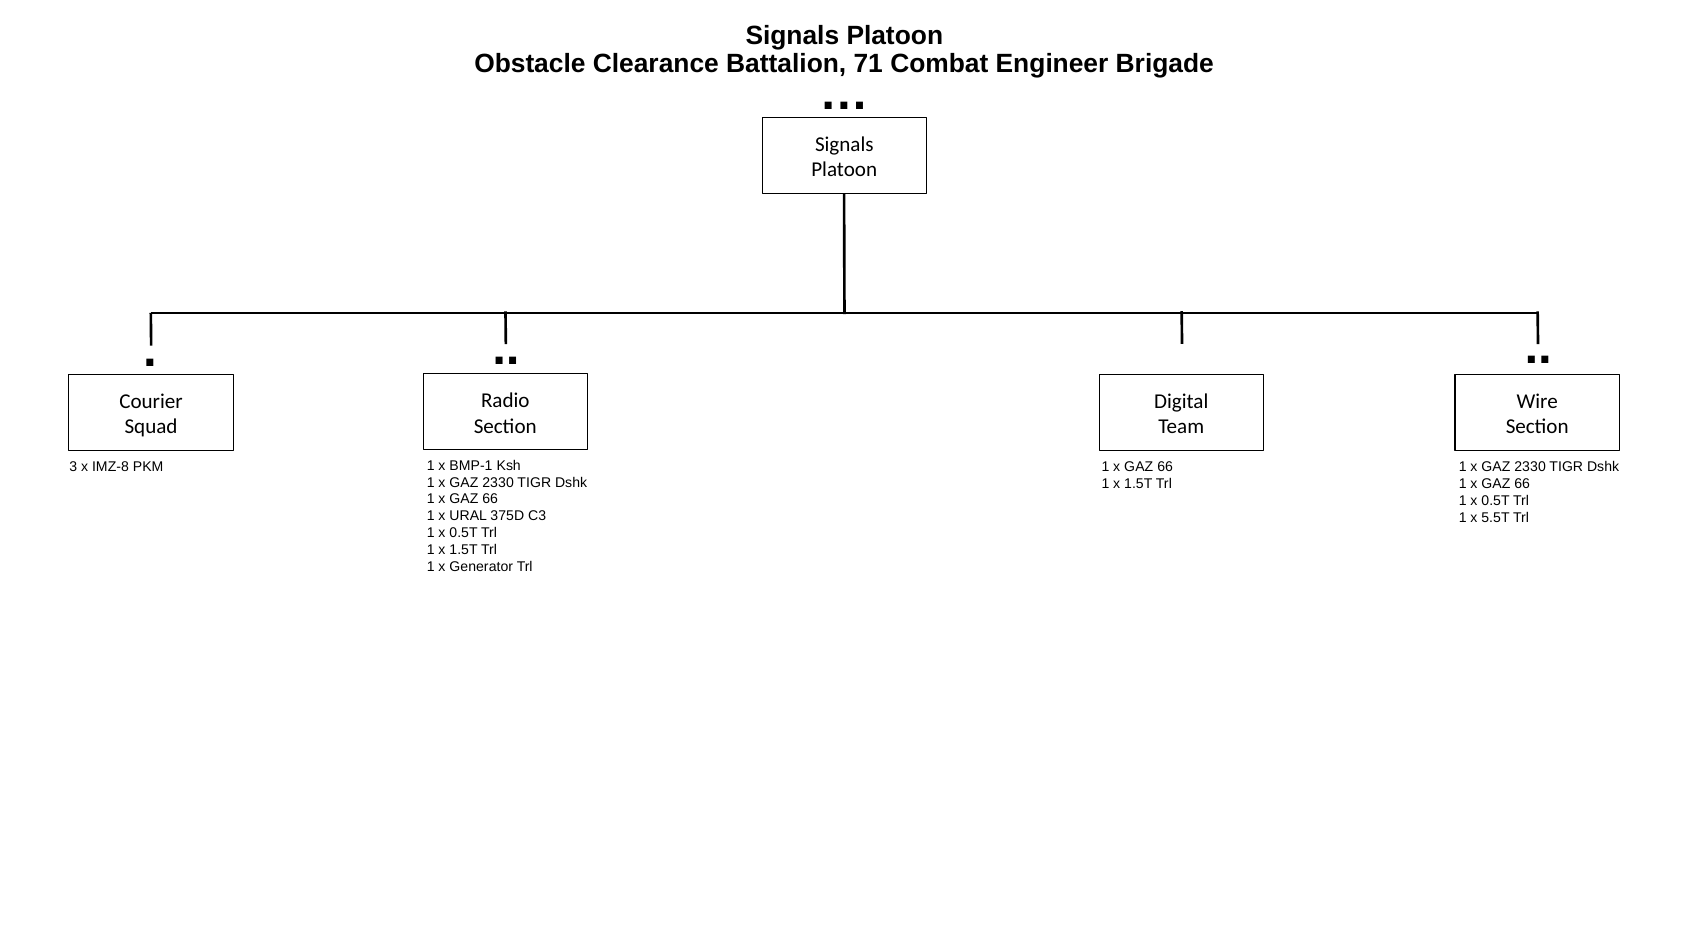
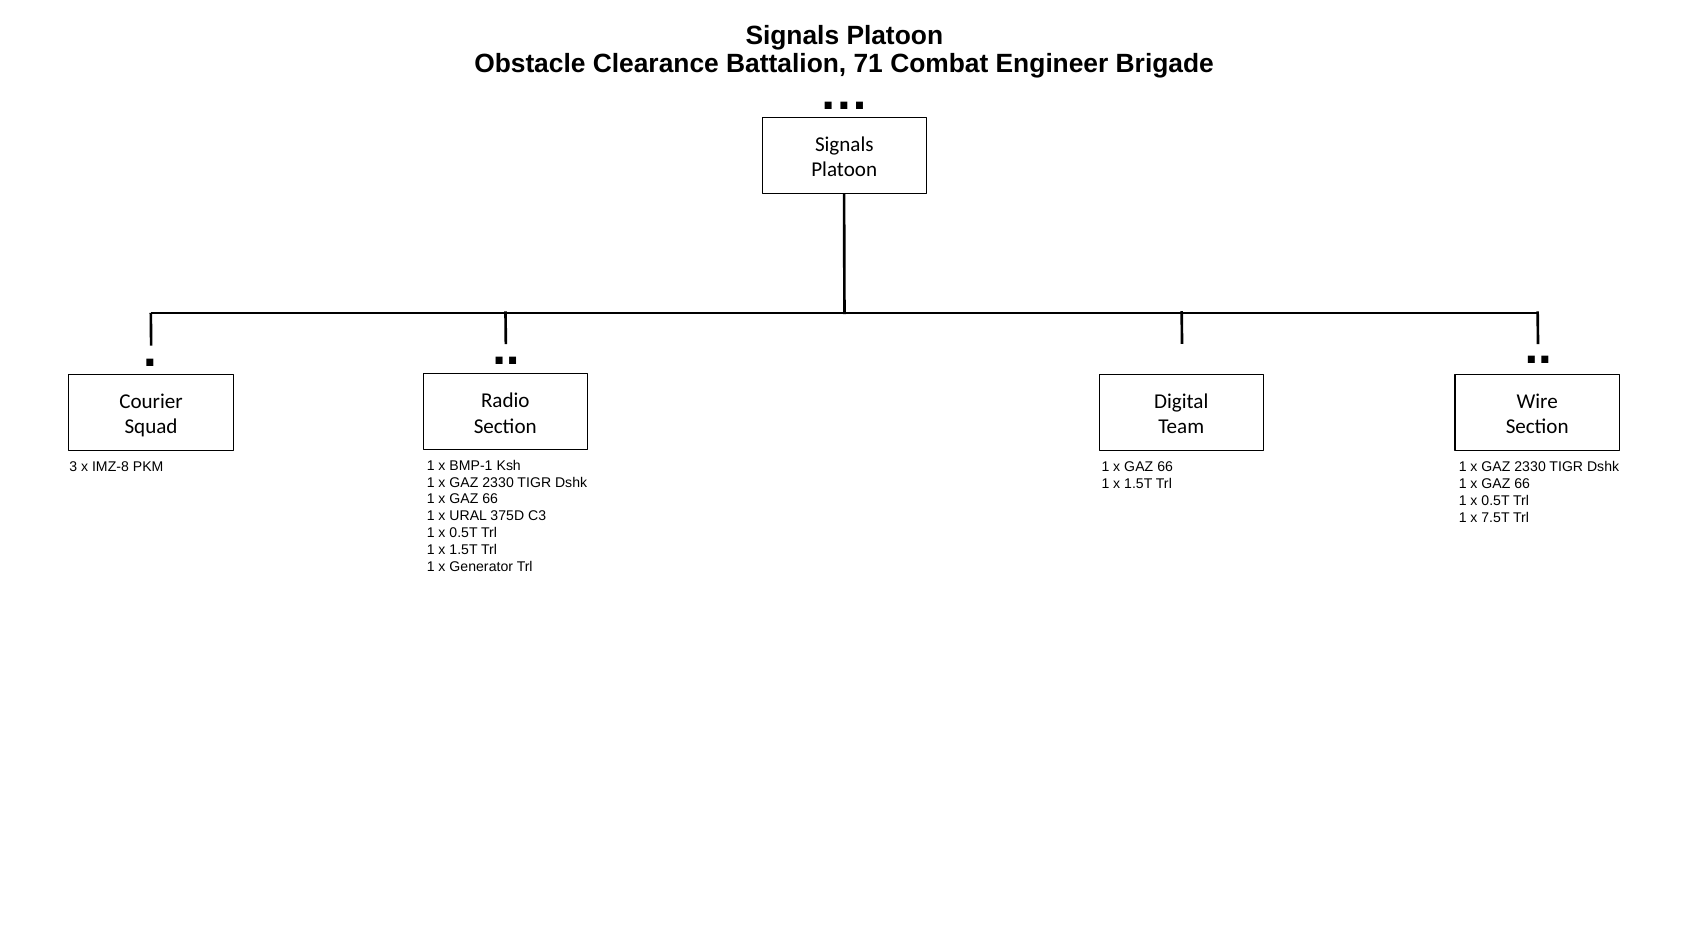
5.5T: 5.5T -> 7.5T
